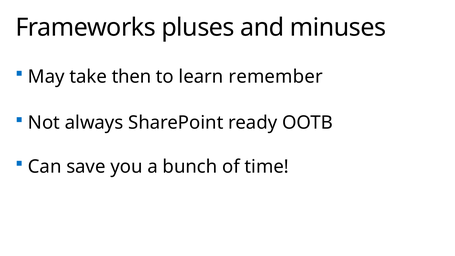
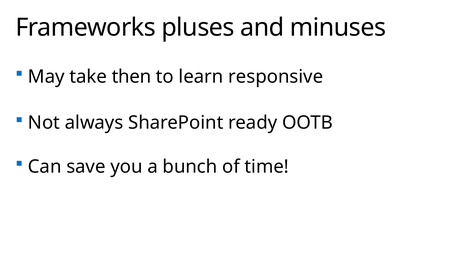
remember: remember -> responsive
